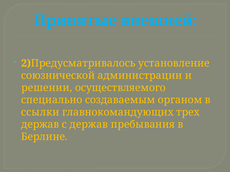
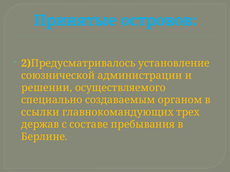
внешней: внешней -> островов
с держав: держав -> составе
